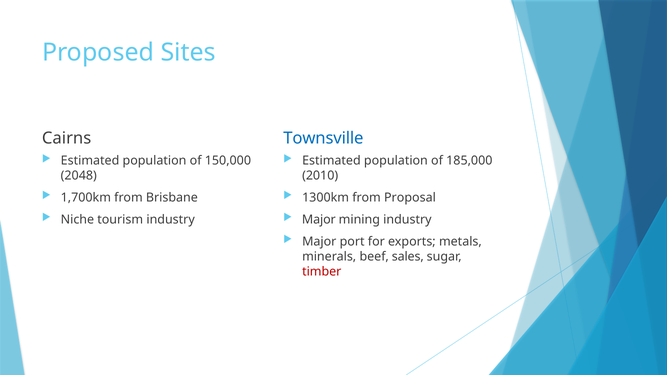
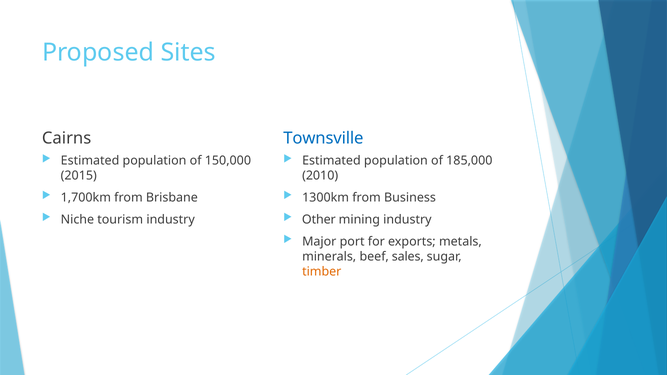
2048: 2048 -> 2015
Proposal: Proposal -> Business
Major at (319, 220): Major -> Other
timber colour: red -> orange
